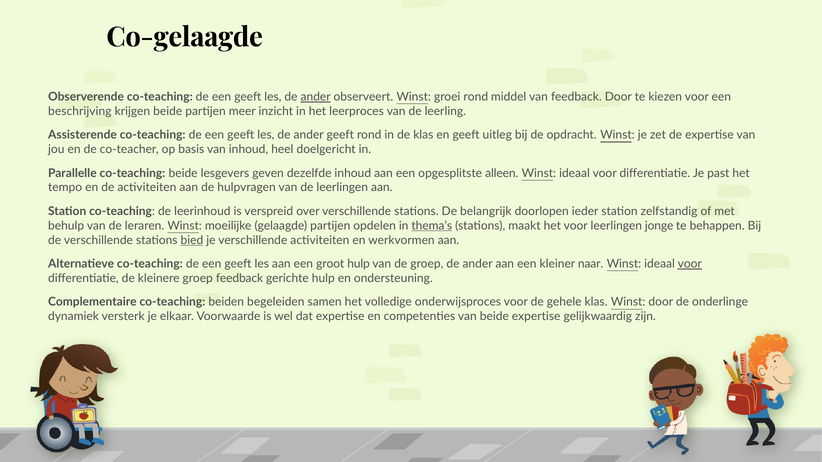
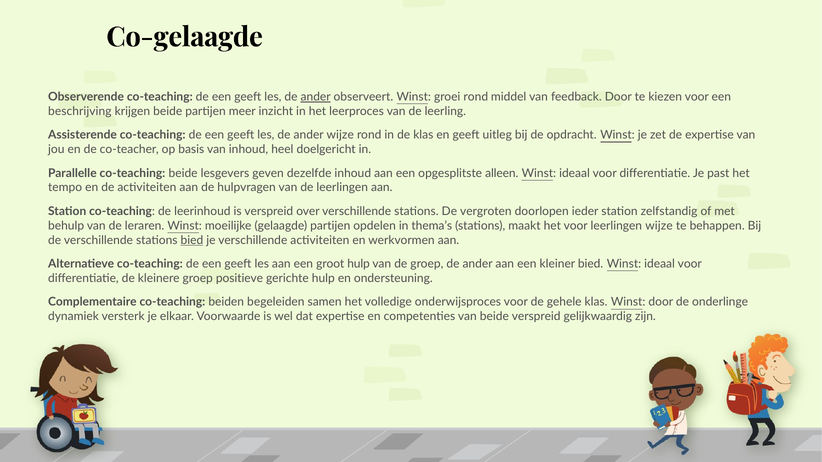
ander geeft: geeft -> wijze
belangrijk: belangrijk -> vergroten
thema’s underline: present -> none
leerlingen jonge: jonge -> wijze
kleiner naar: naar -> bied
voor at (690, 264) underline: present -> none
groep feedback: feedback -> positieve
beide expertise: expertise -> verspreid
